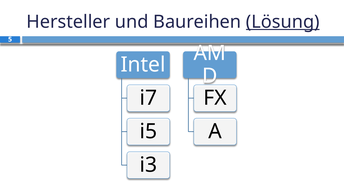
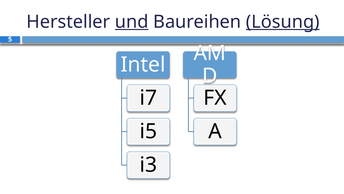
und underline: none -> present
